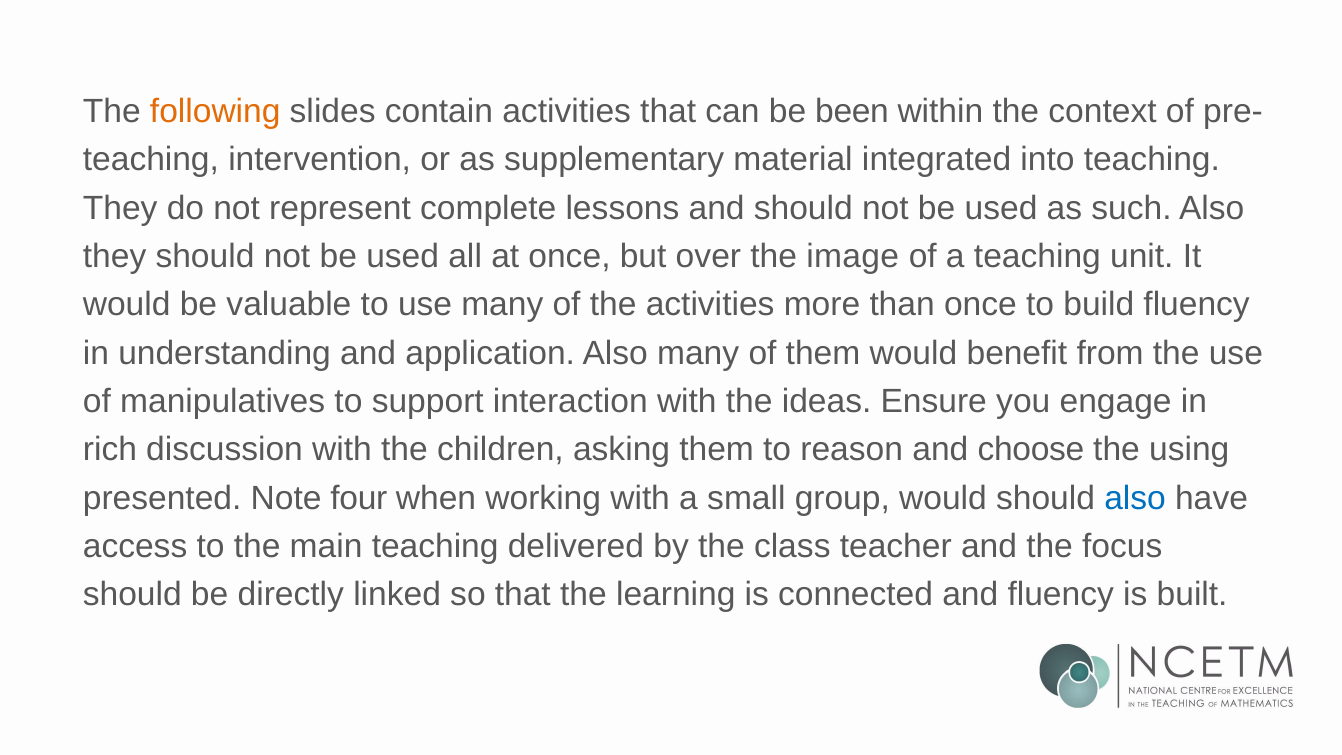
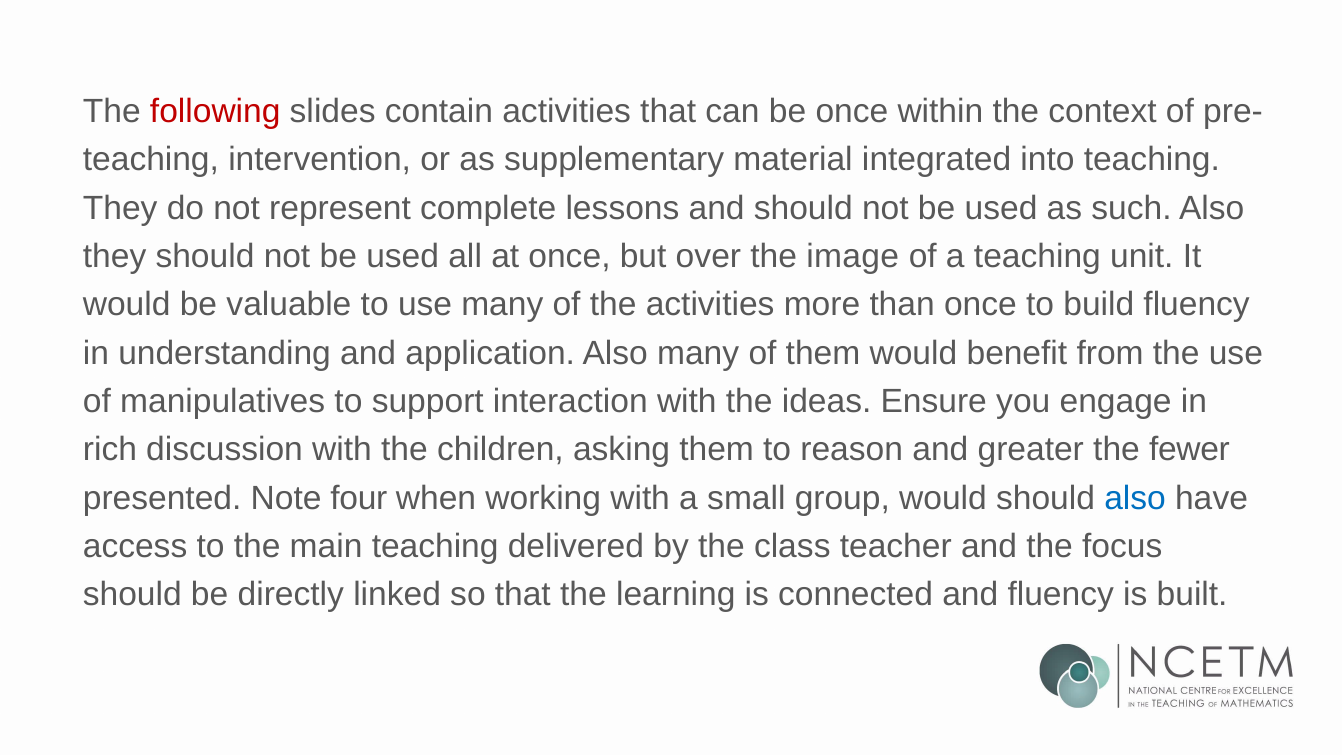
following colour: orange -> red
be been: been -> once
choose: choose -> greater
using: using -> fewer
